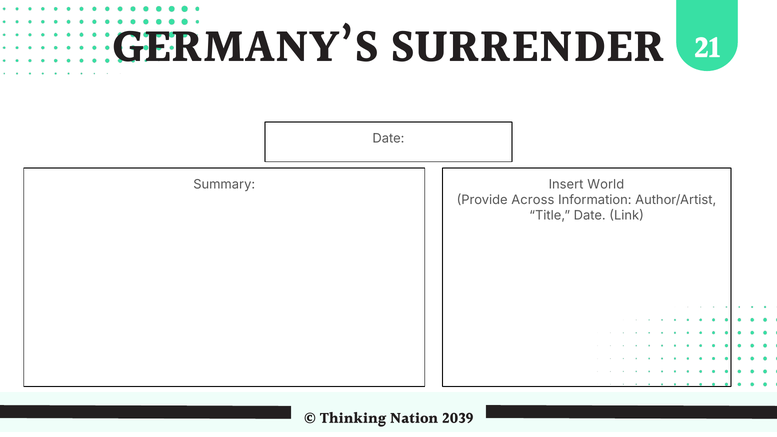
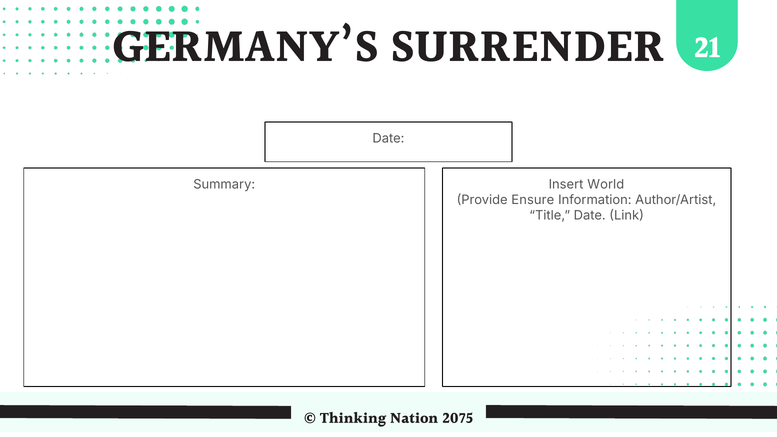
Across: Across -> Ensure
2039: 2039 -> 2075
